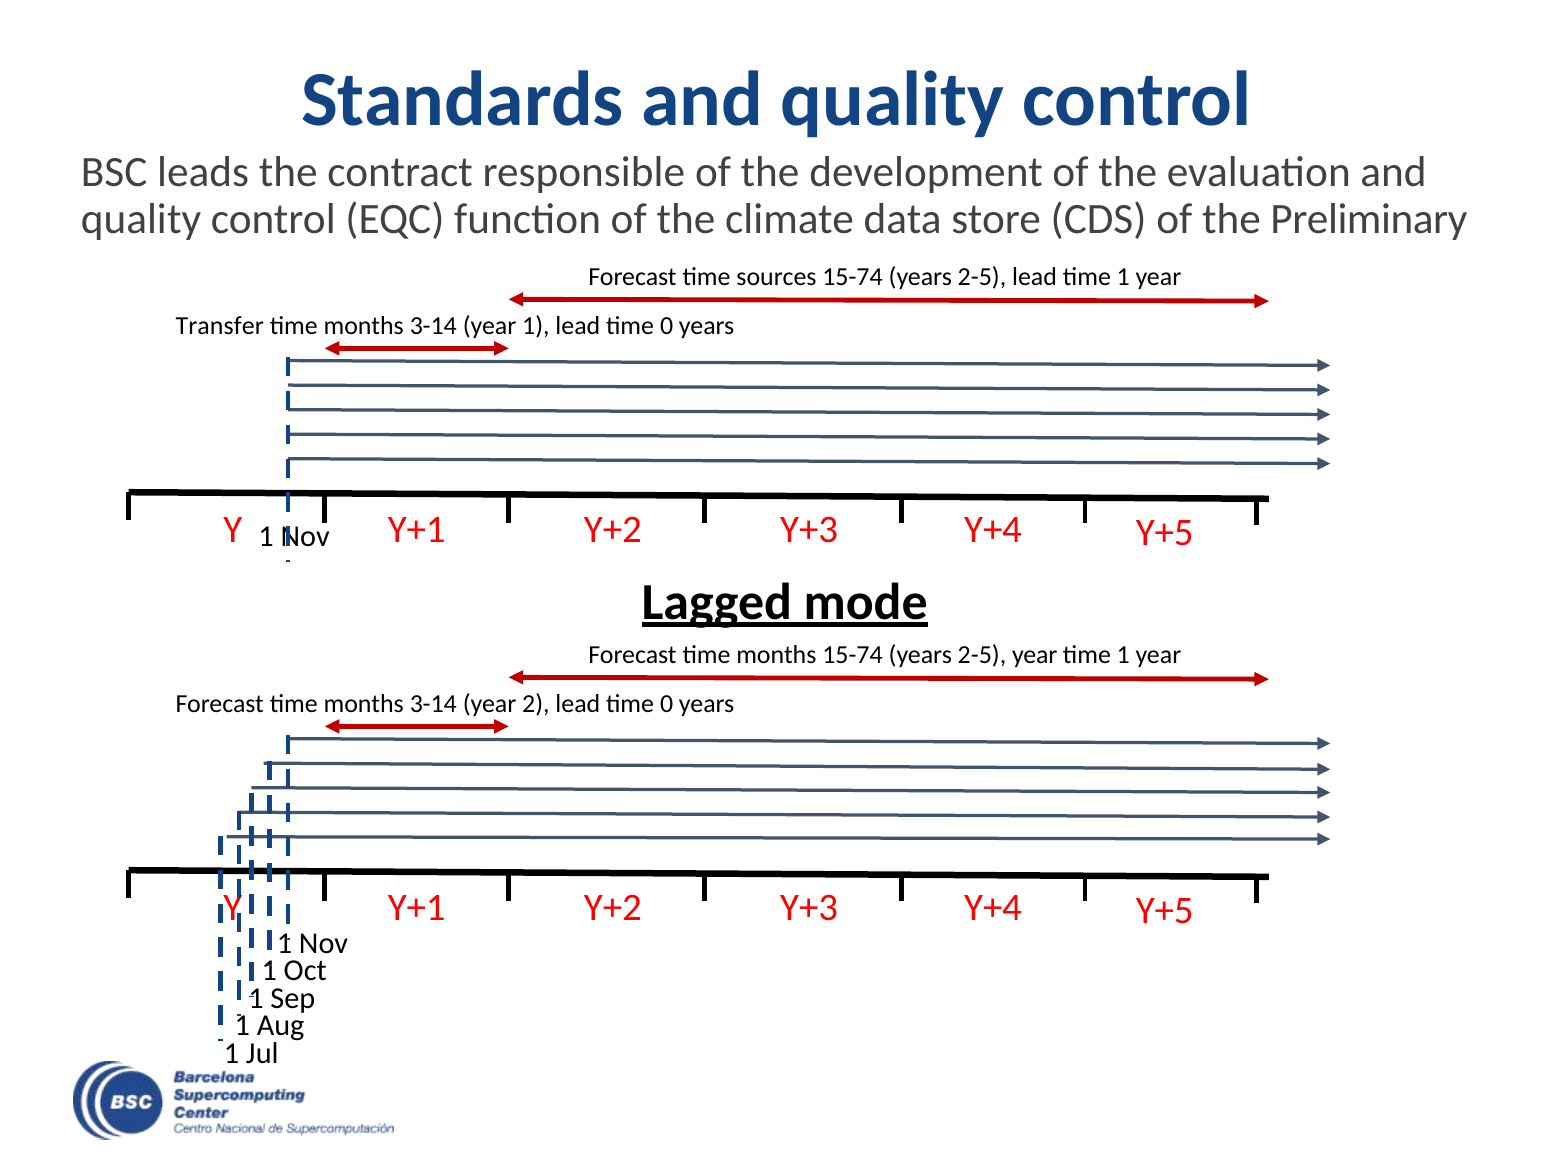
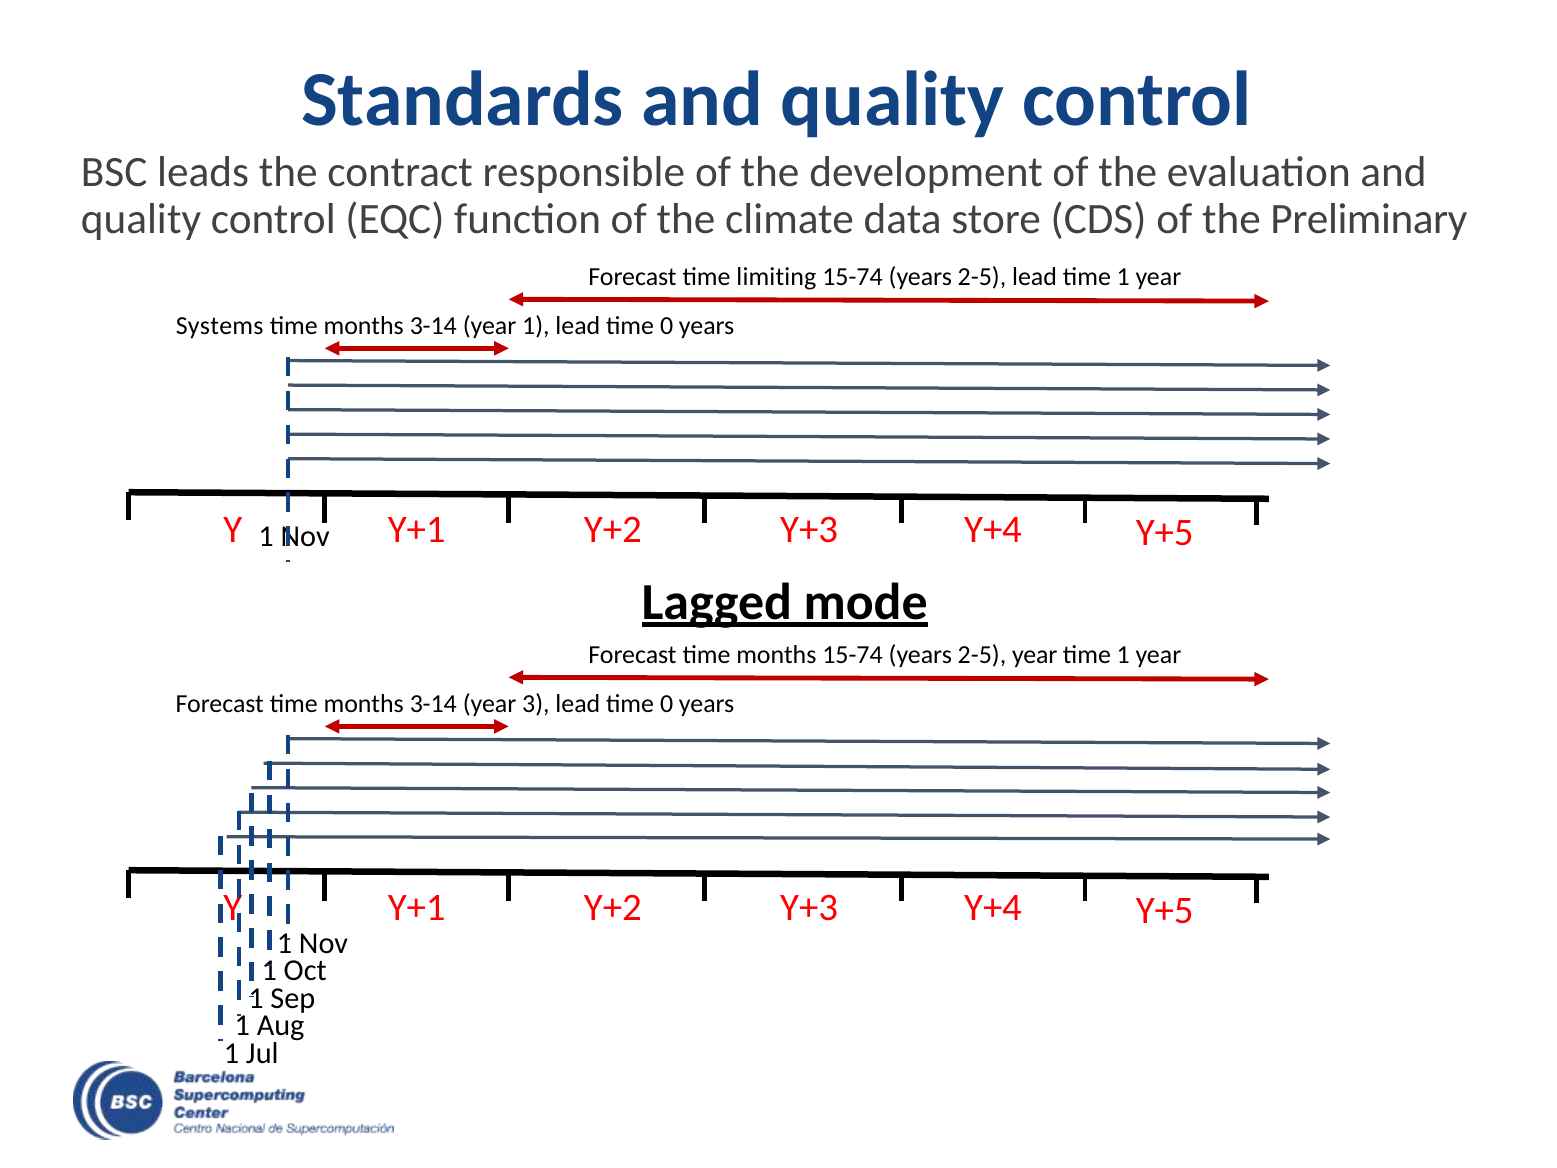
sources: sources -> limiting
Transfer: Transfer -> Systems
2: 2 -> 3
